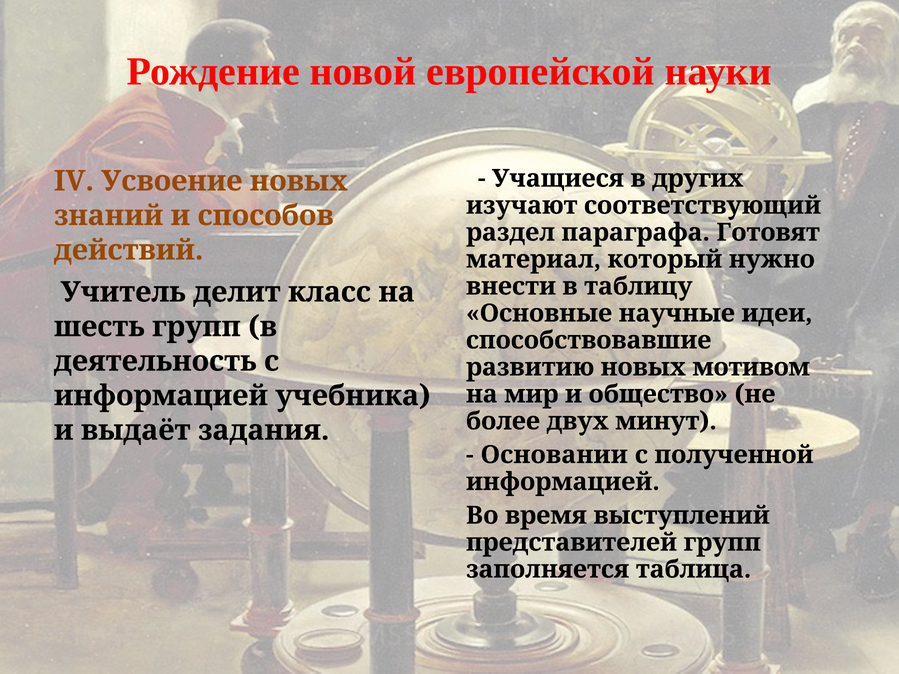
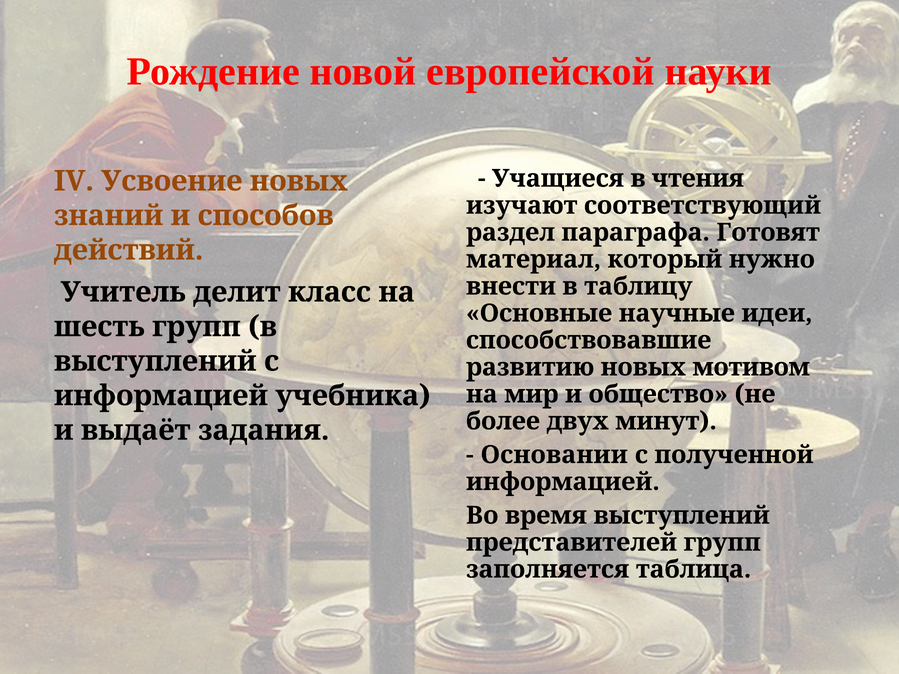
других: других -> чтения
деятельность at (155, 361): деятельность -> выступлений
